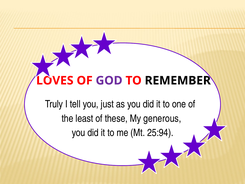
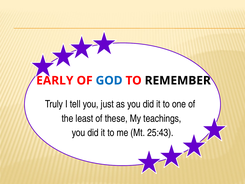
LOVES: LOVES -> EARLY
GOD colour: purple -> blue
generous: generous -> teachings
25:94: 25:94 -> 25:43
